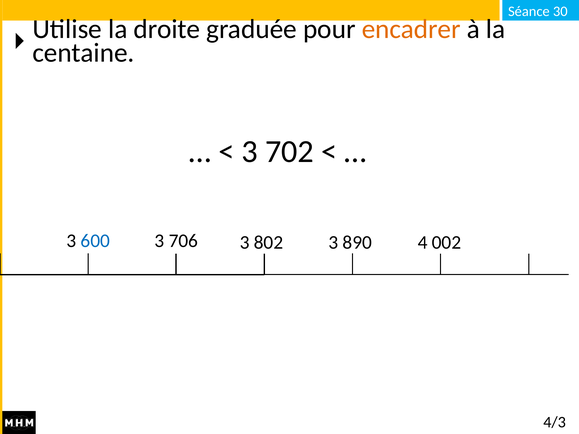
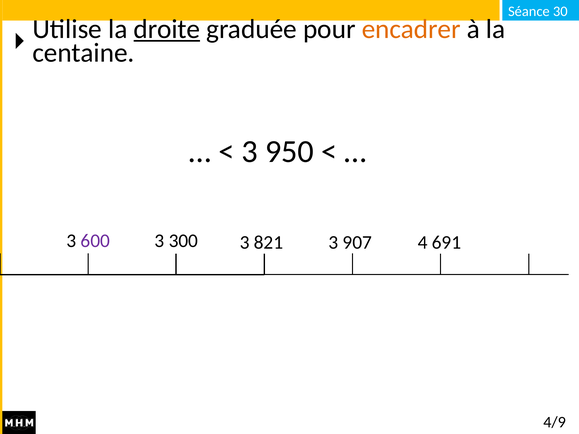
droite underline: none -> present
702: 702 -> 950
600 colour: blue -> purple
706: 706 -> 300
802: 802 -> 821
890: 890 -> 907
002: 002 -> 691
4/3: 4/3 -> 4/9
